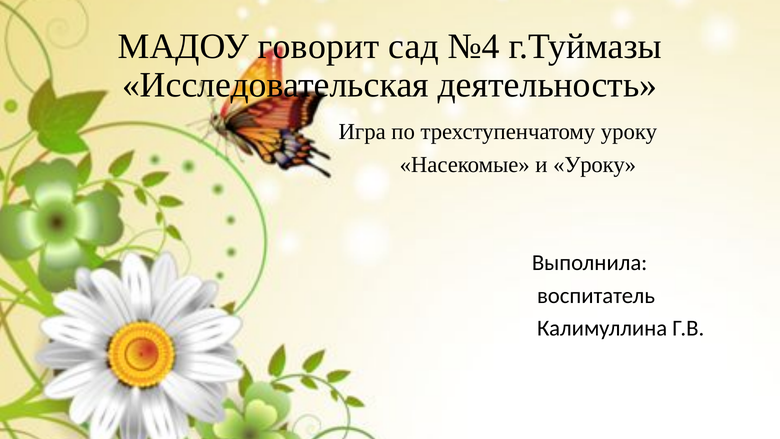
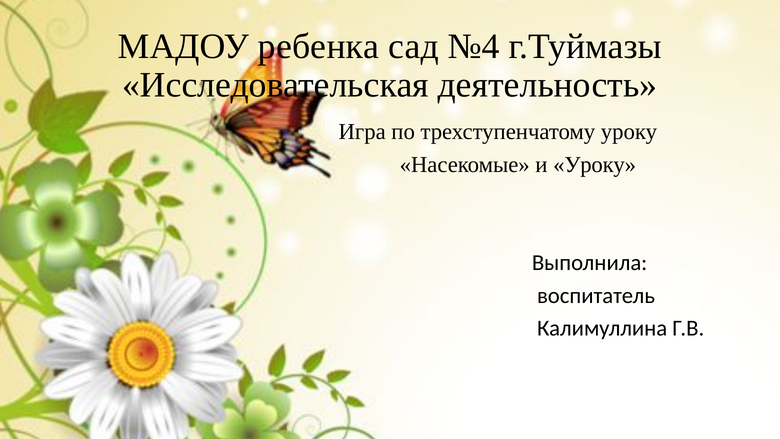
говорит: говорит -> ребенка
